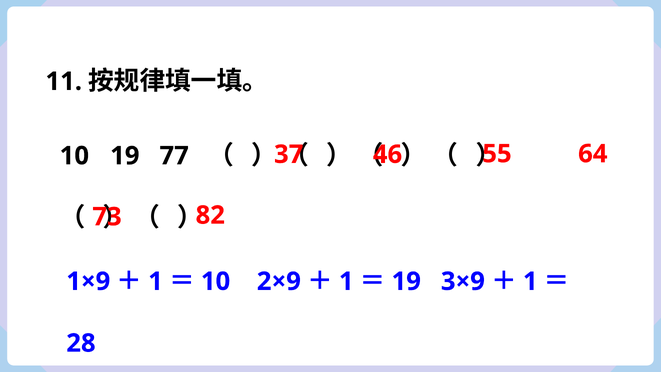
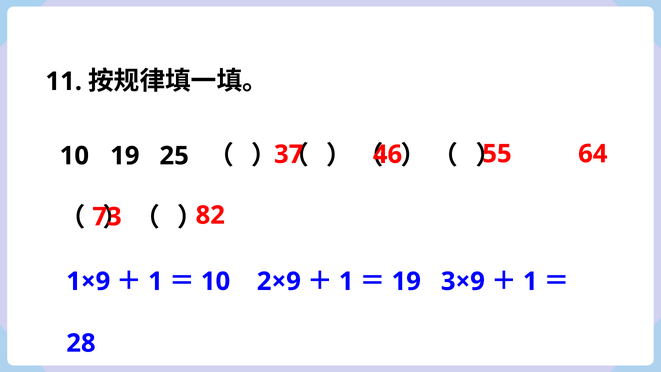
77: 77 -> 25
